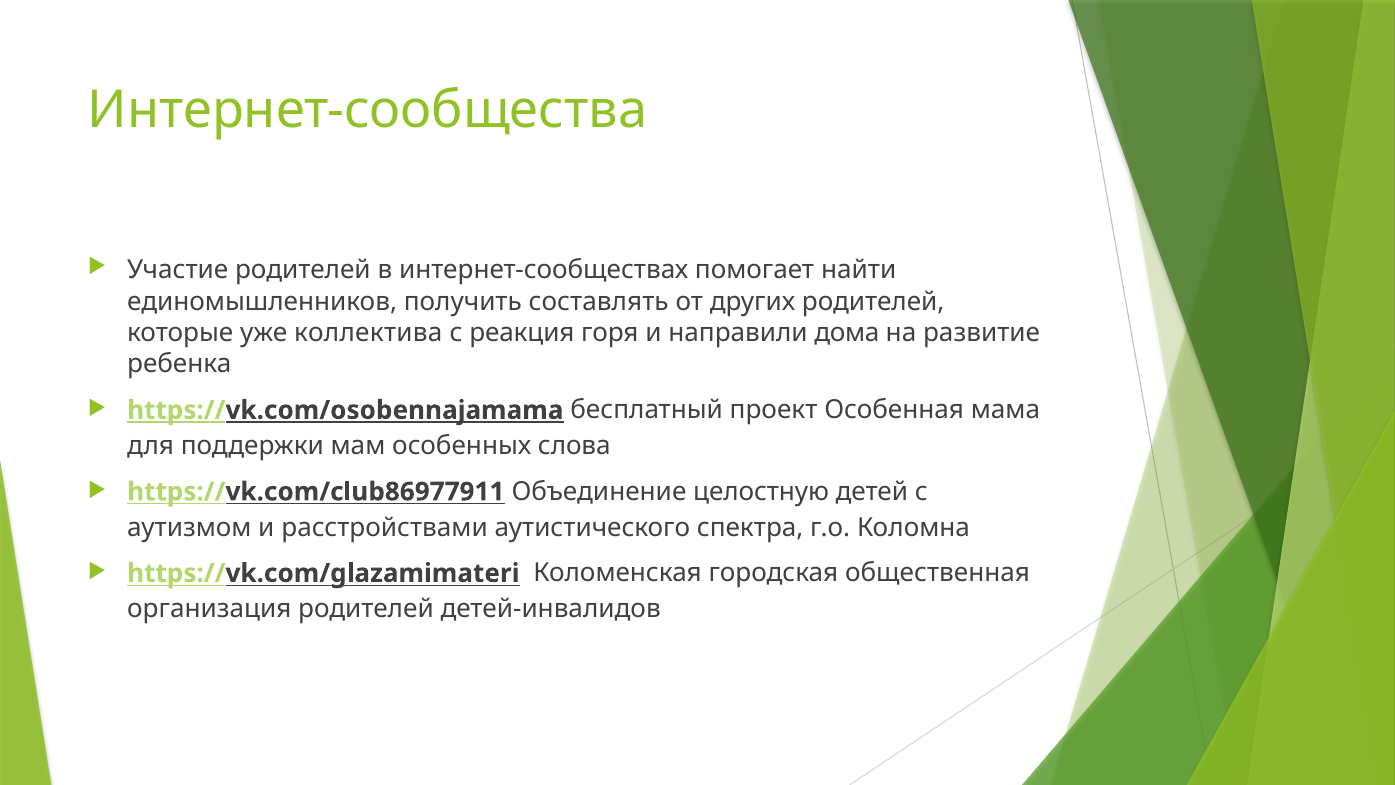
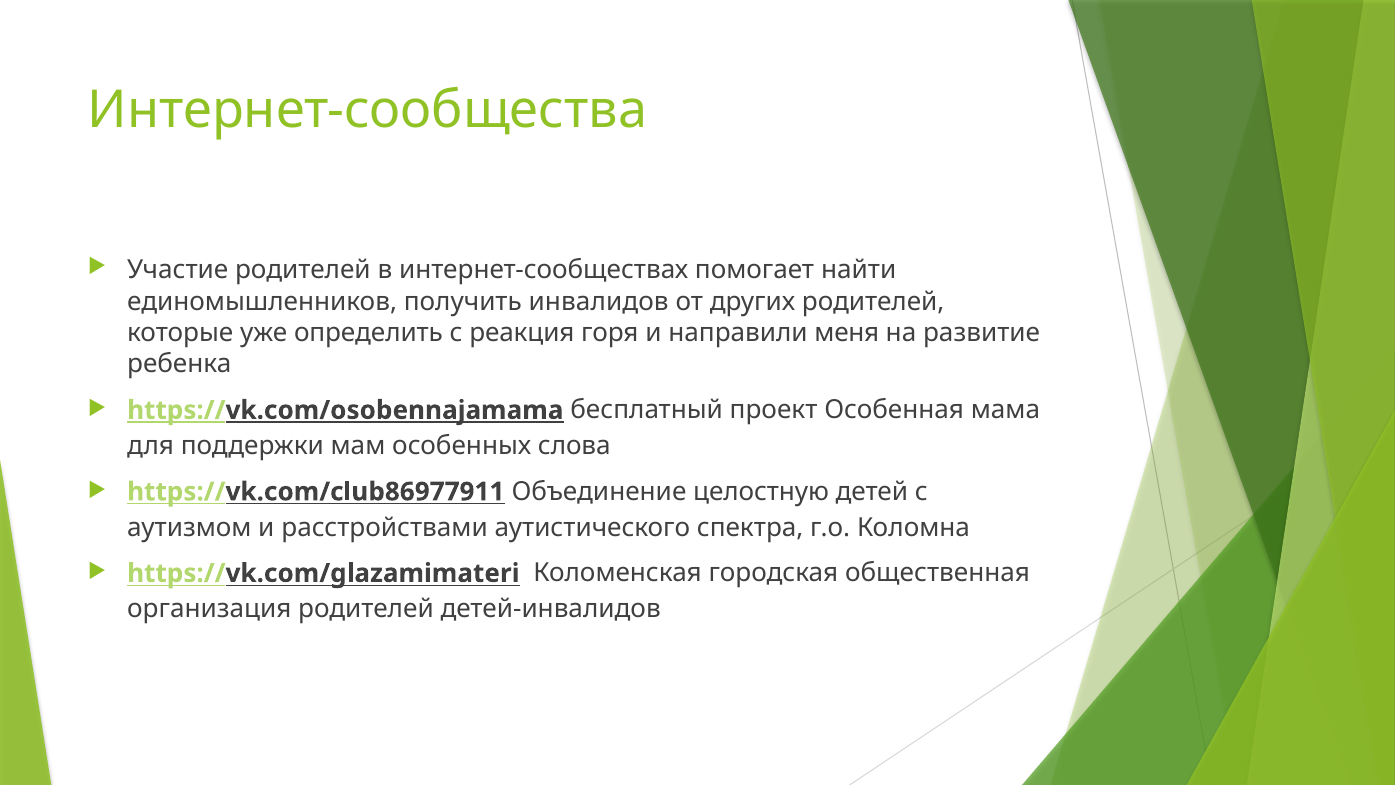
составлять: составлять -> инвалидов
коллектива: коллектива -> определить
дома: дома -> меня
